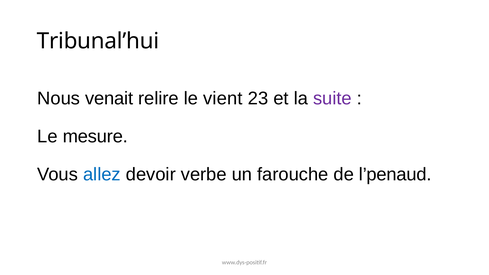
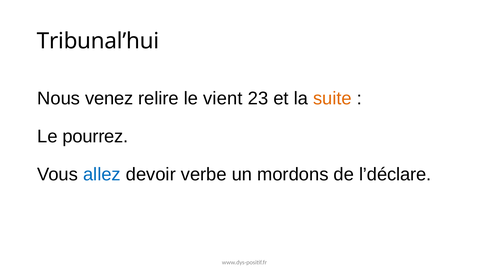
venait: venait -> venez
suite colour: purple -> orange
mesure: mesure -> pourrez
farouche: farouche -> mordons
l’penaud: l’penaud -> l’déclare
